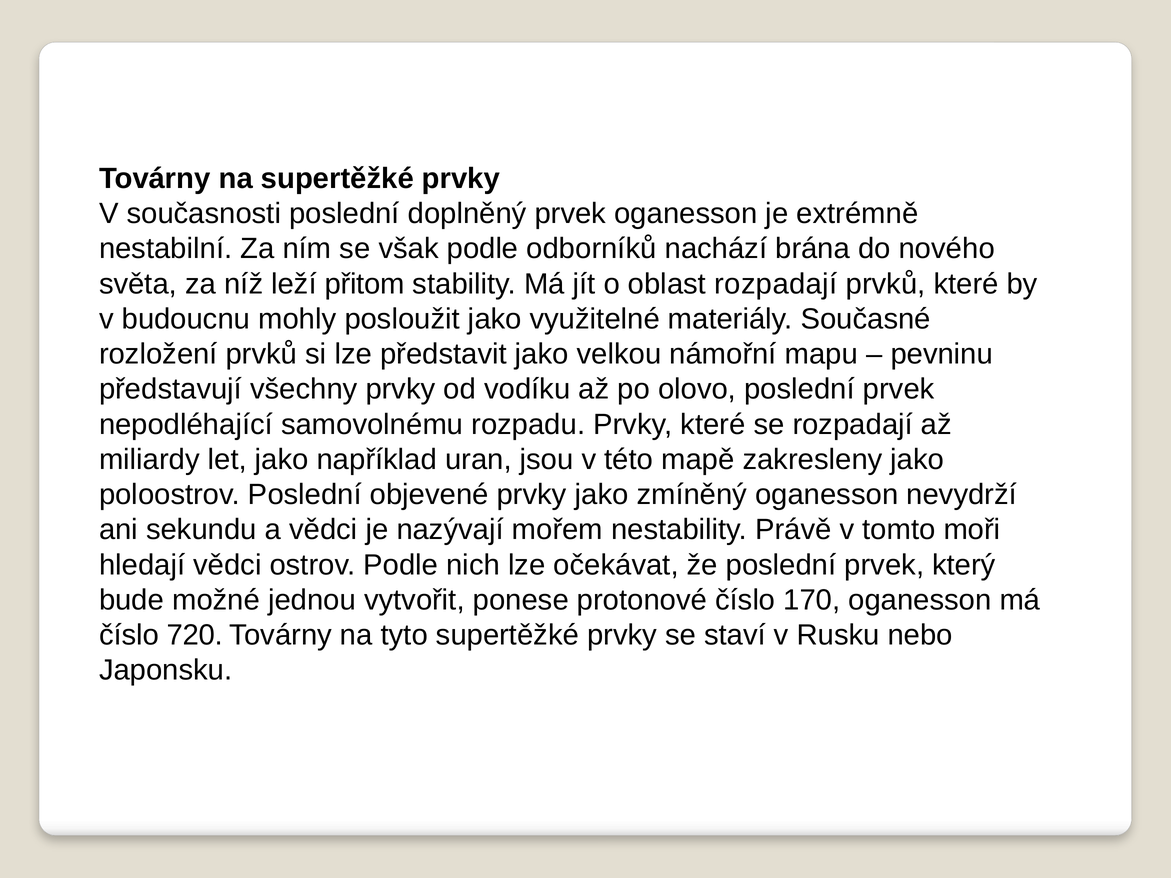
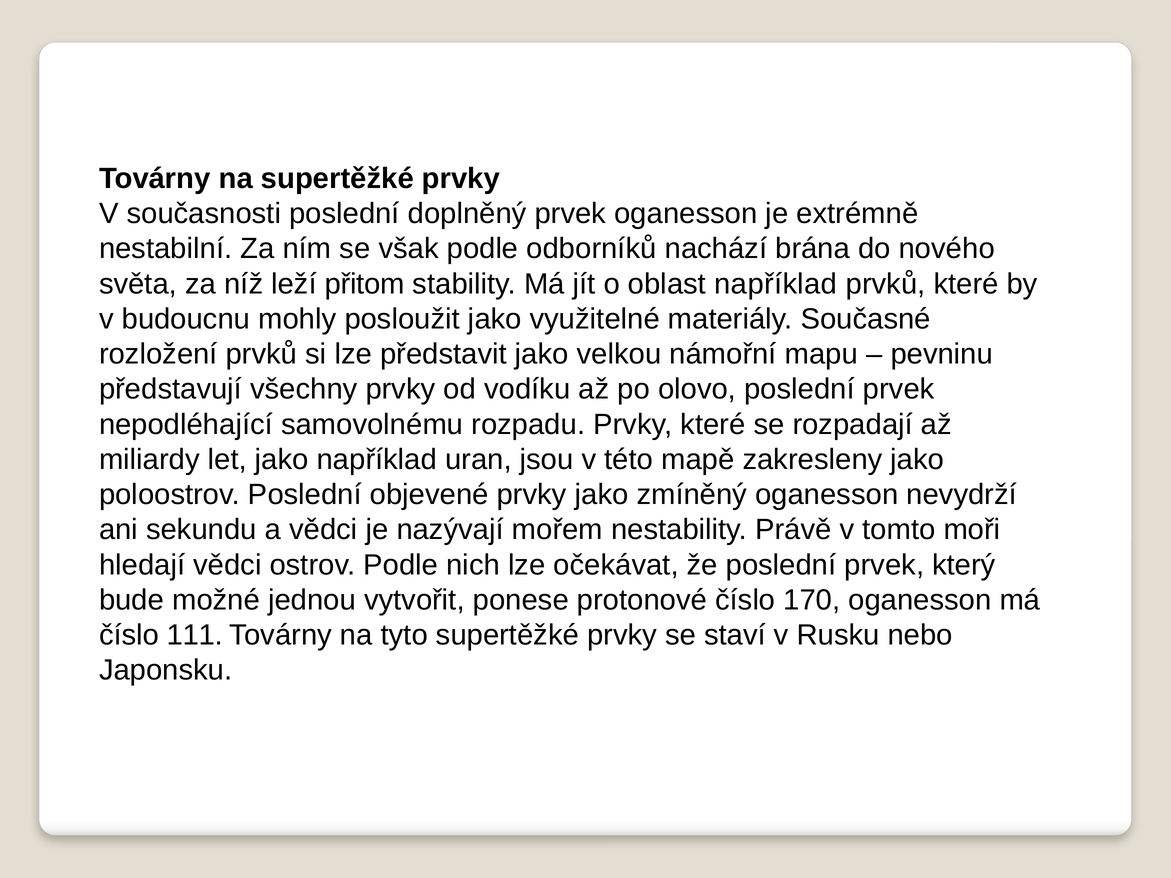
oblast rozpadají: rozpadají -> například
720: 720 -> 111
